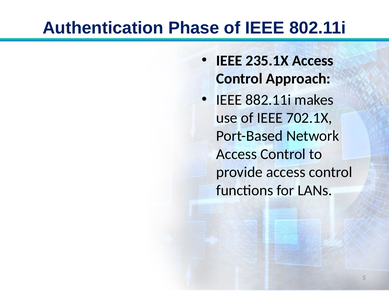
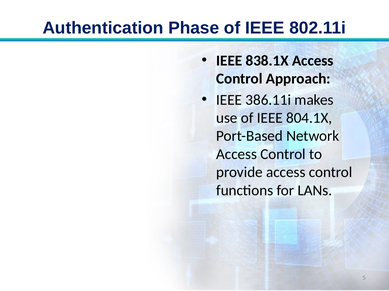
235.1X: 235.1X -> 838.1X
882.11i: 882.11i -> 386.11i
702.1X: 702.1X -> 804.1X
